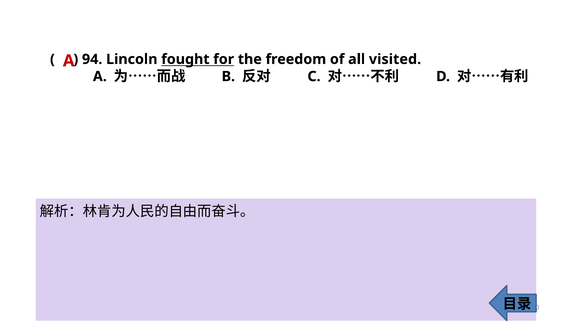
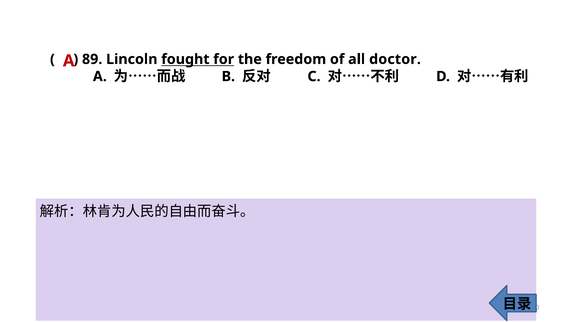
94: 94 -> 89
visited: visited -> doctor
